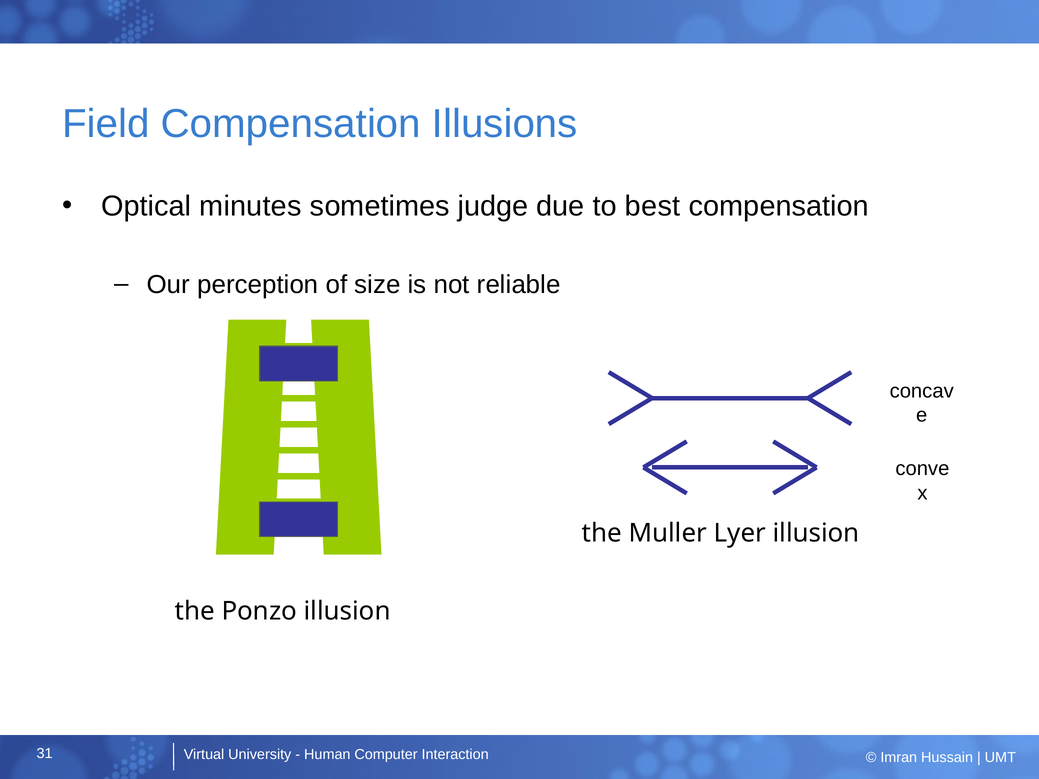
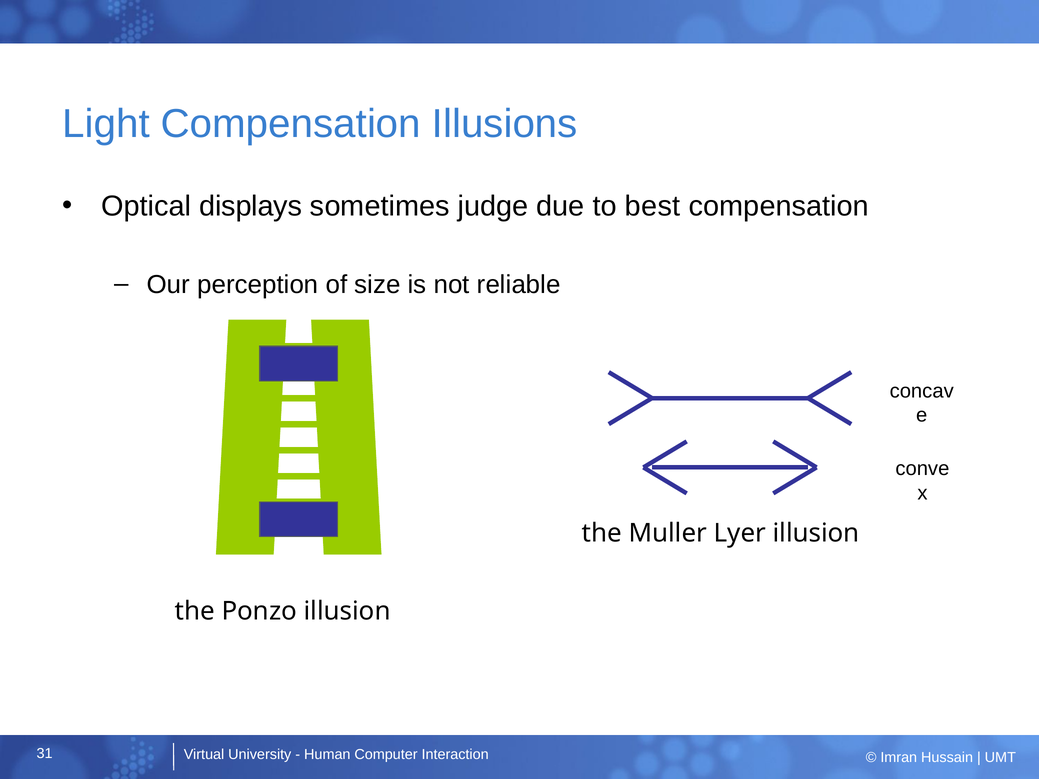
Field: Field -> Light
minutes: minutes -> displays
